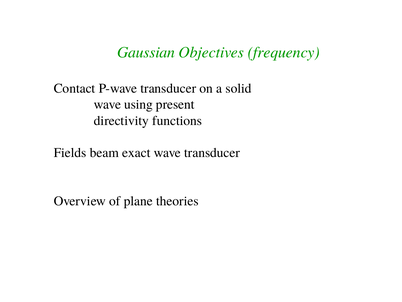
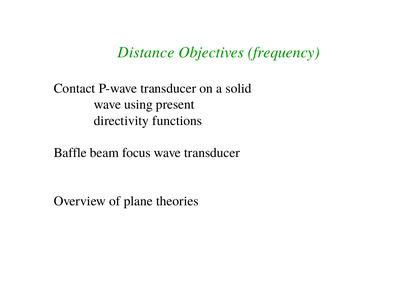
Gaussian: Gaussian -> Distance
Fields: Fields -> Baffle
exact: exact -> focus
